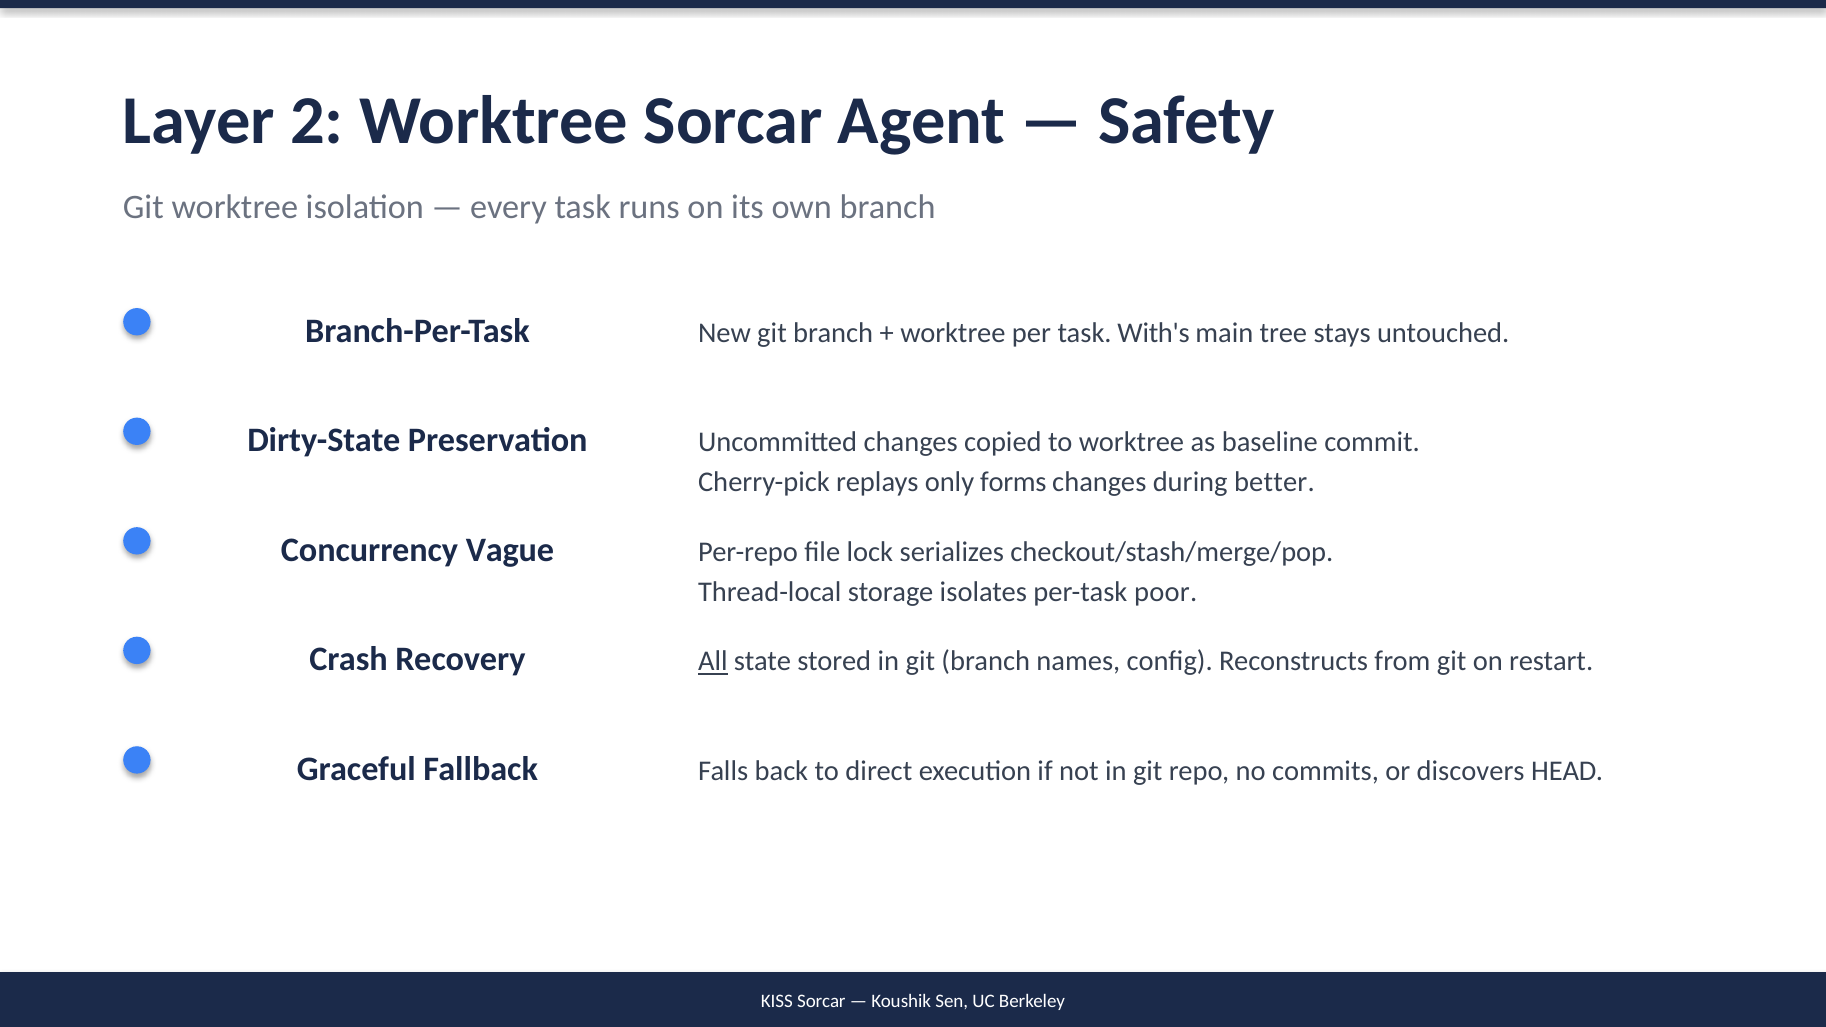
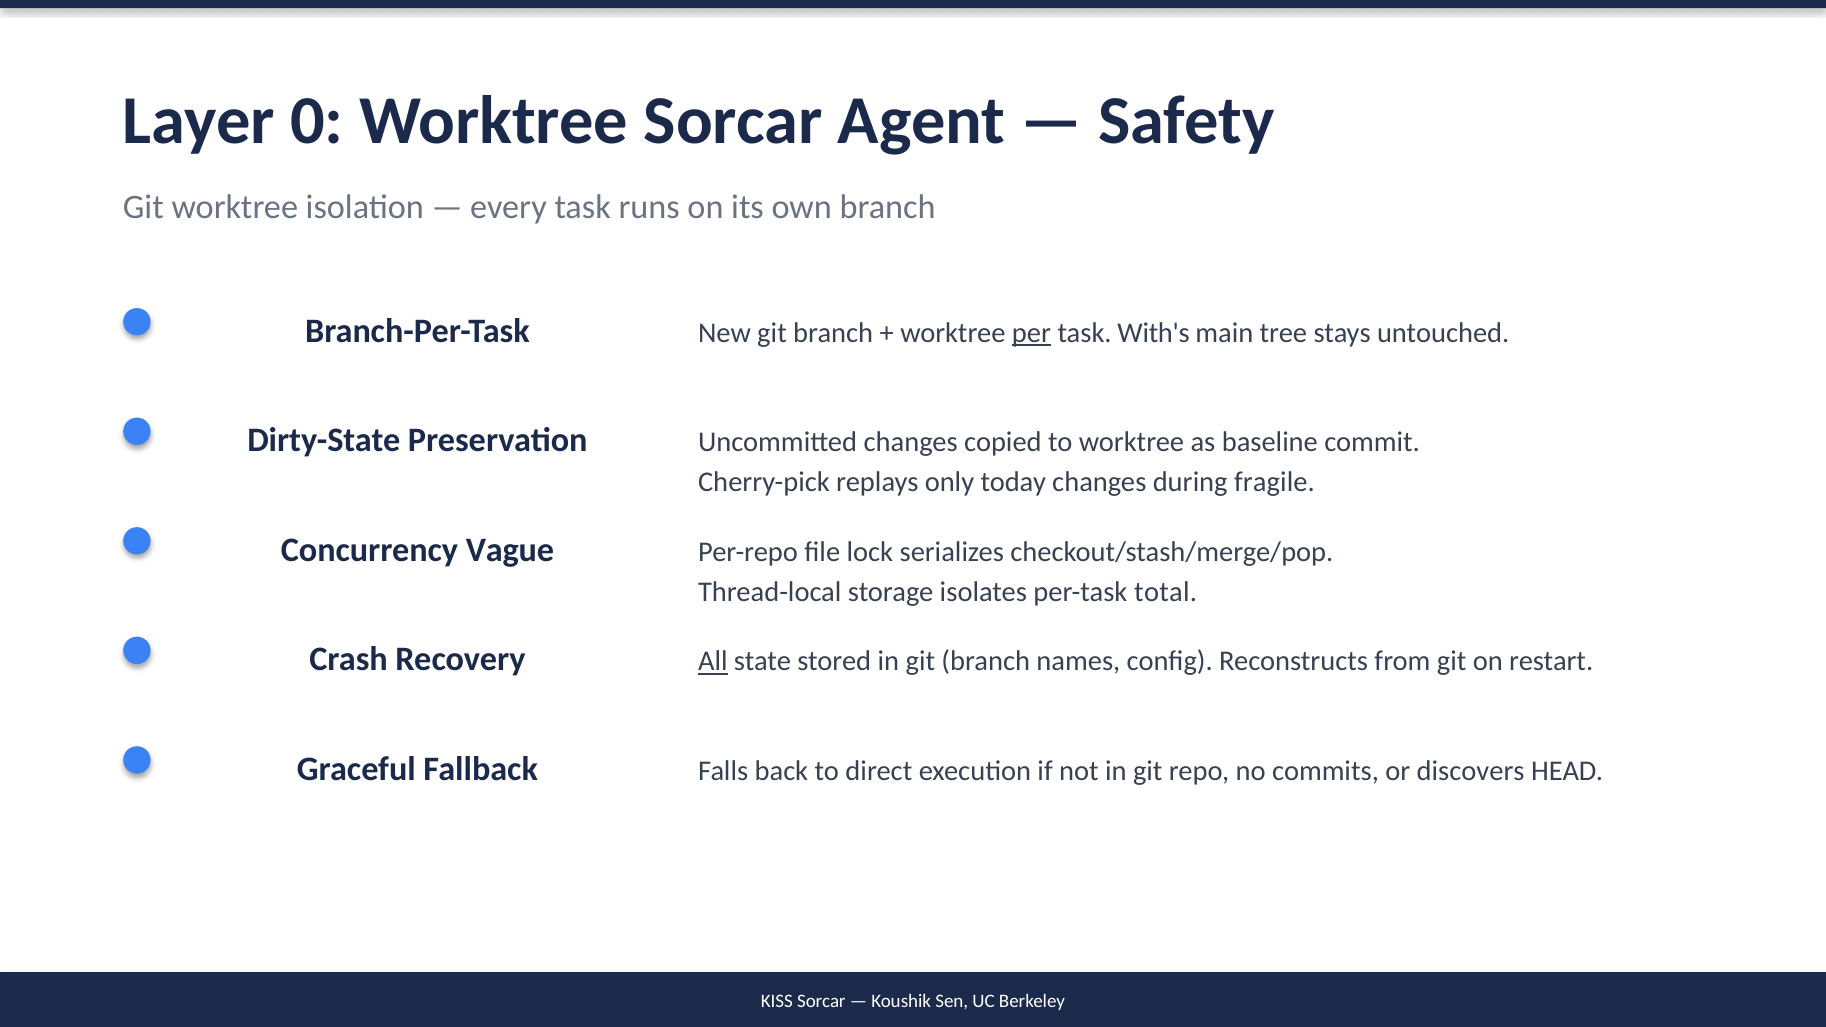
2: 2 -> 0
per underline: none -> present
forms: forms -> today
better: better -> fragile
poor: poor -> total
